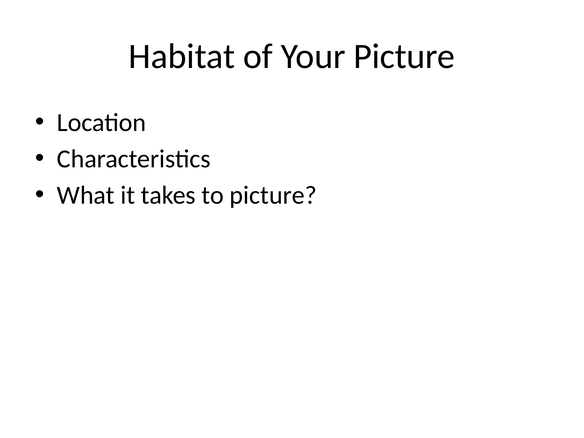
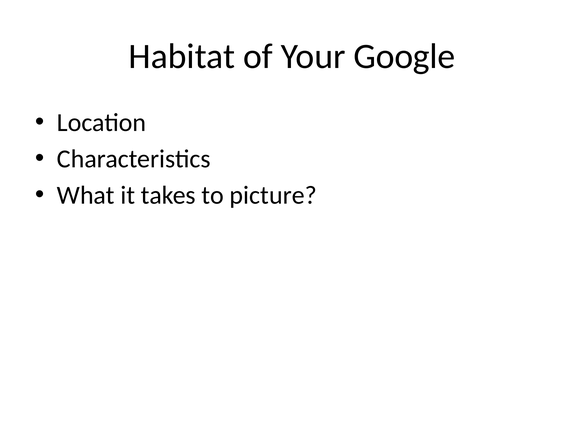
Your Picture: Picture -> Google
